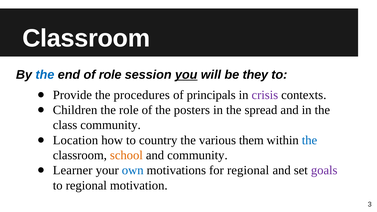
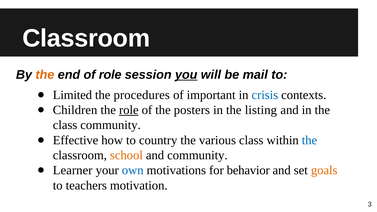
the at (45, 75) colour: blue -> orange
they: they -> mail
Provide: Provide -> Limited
principals: principals -> important
crisis colour: purple -> blue
role at (129, 110) underline: none -> present
spread: spread -> listing
Location: Location -> Effective
various them: them -> class
for regional: regional -> behavior
goals colour: purple -> orange
to regional: regional -> teachers
